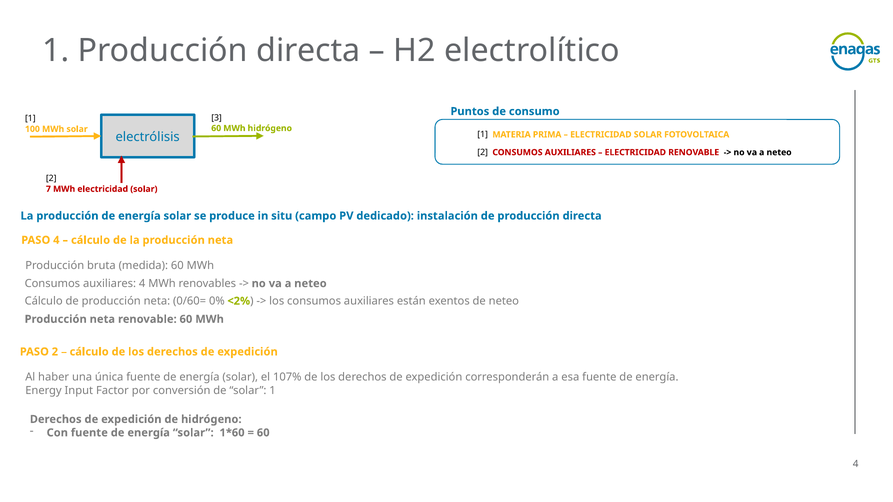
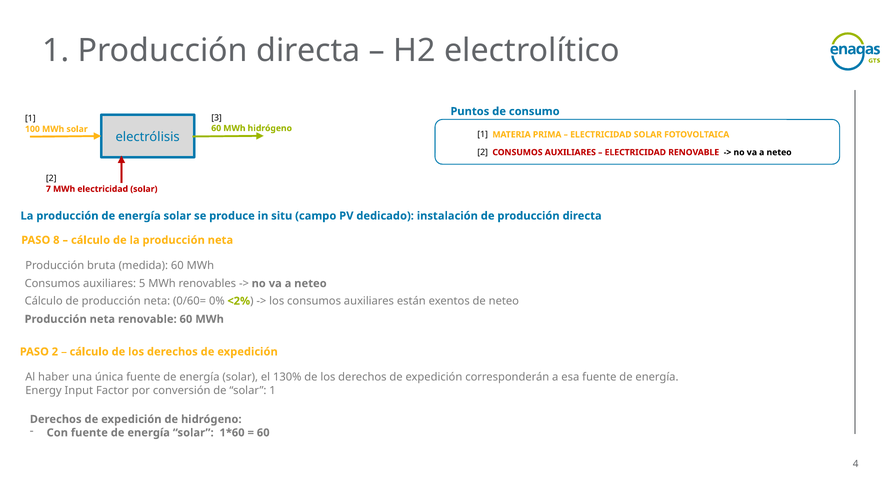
PASO 4: 4 -> 8
auxiliares 4: 4 -> 5
107%: 107% -> 130%
